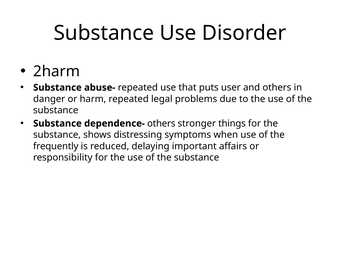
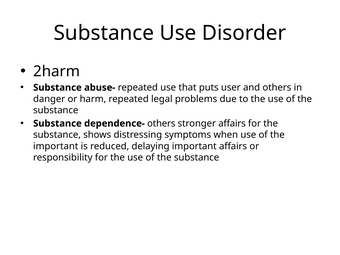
stronger things: things -> affairs
frequently at (56, 146): frequently -> important
